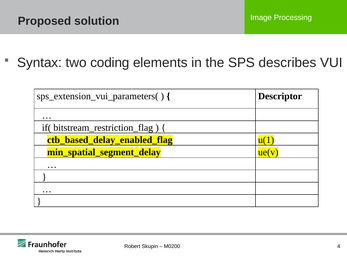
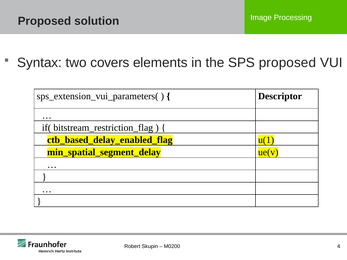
coding: coding -> covers
SPS describes: describes -> proposed
